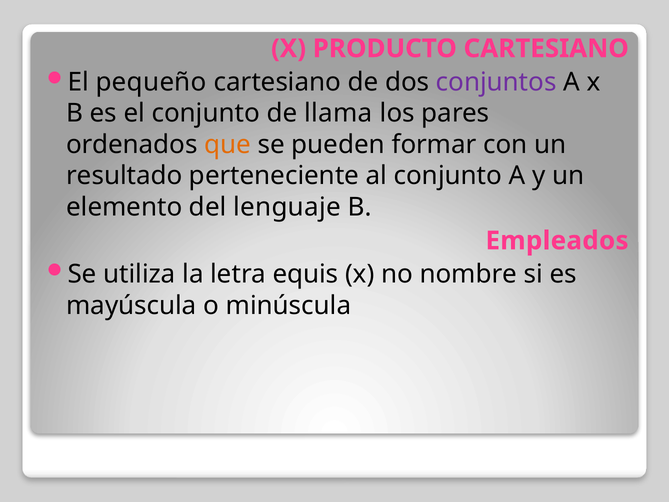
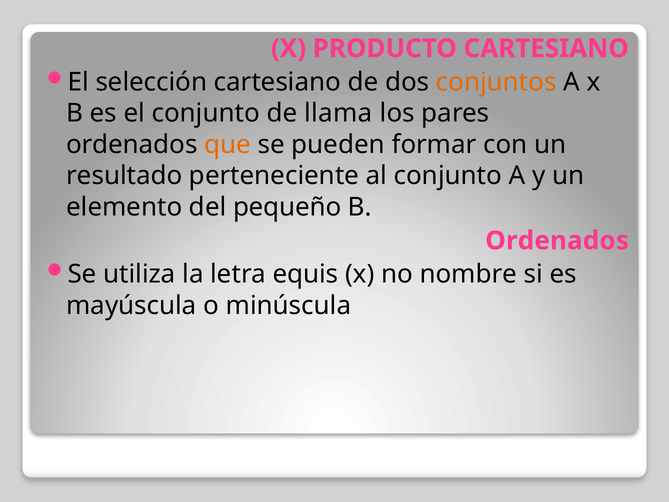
pequeño: pequeño -> selección
conjuntos colour: purple -> orange
lenguaje: lenguaje -> pequeño
Empleados at (557, 241): Empleados -> Ordenados
